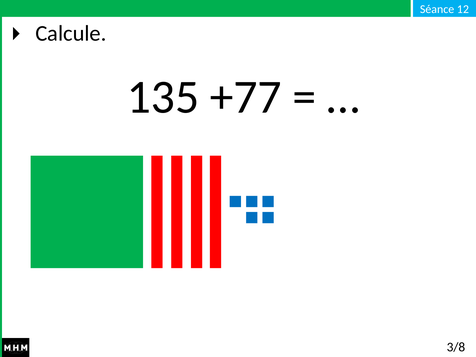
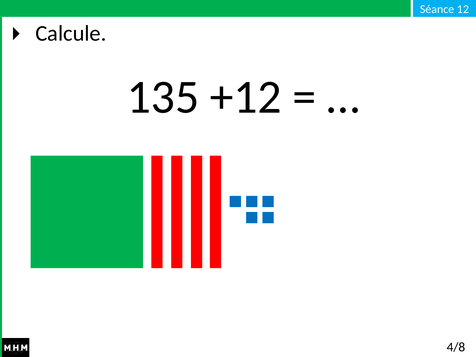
+77: +77 -> +12
3/8: 3/8 -> 4/8
